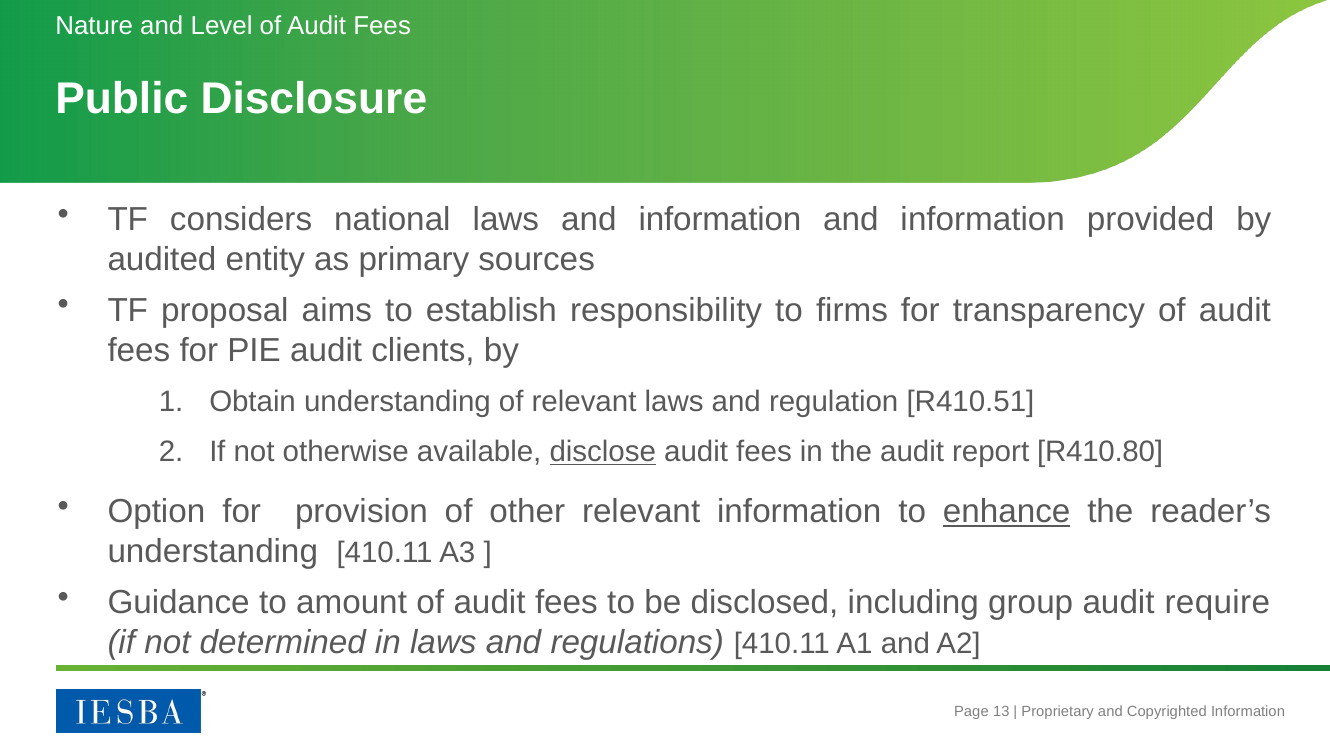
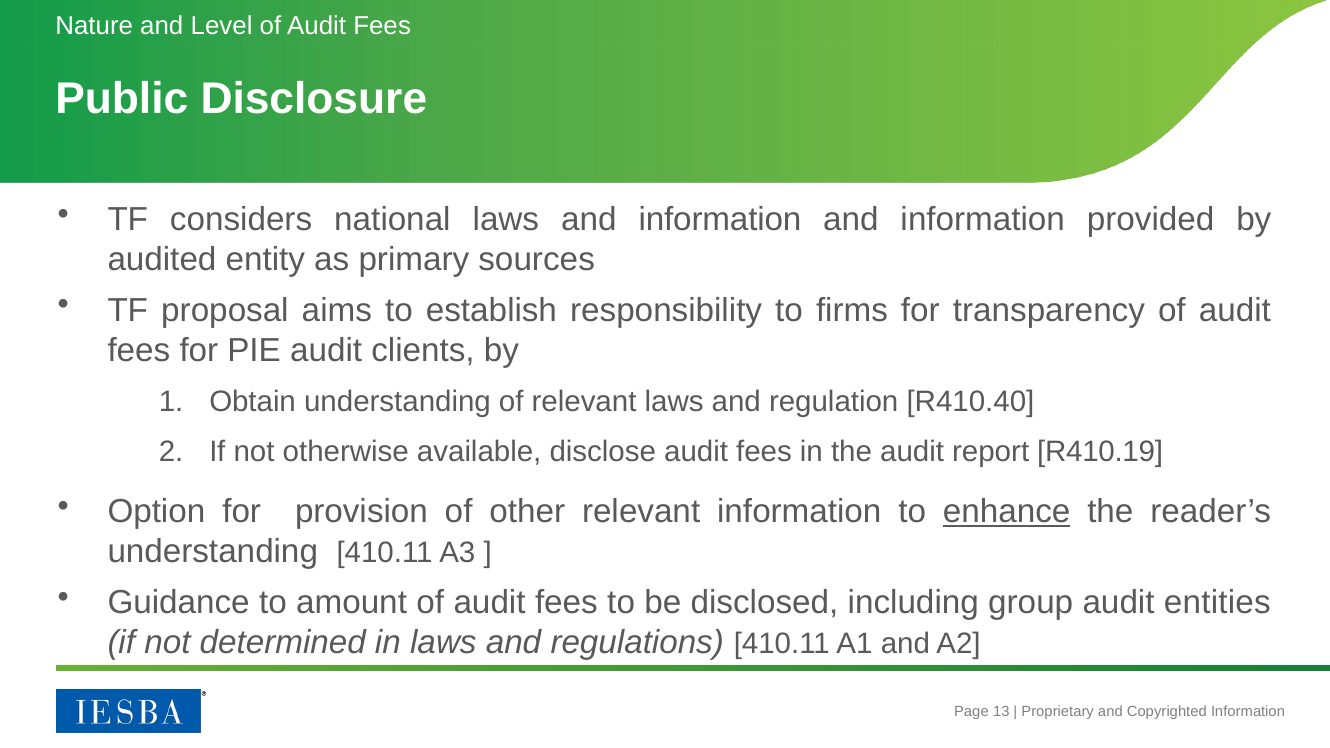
R410.51: R410.51 -> R410.40
disclose underline: present -> none
R410.80: R410.80 -> R410.19
require: require -> entities
